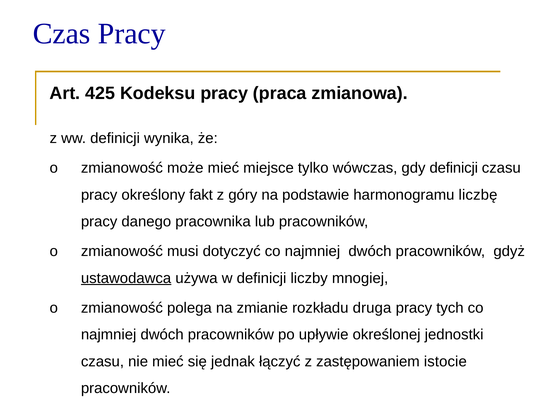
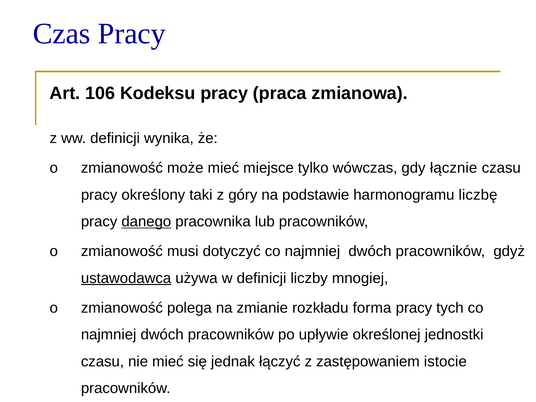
425: 425 -> 106
gdy definicji: definicji -> łącznie
fakt: fakt -> taki
danego underline: none -> present
druga: druga -> forma
